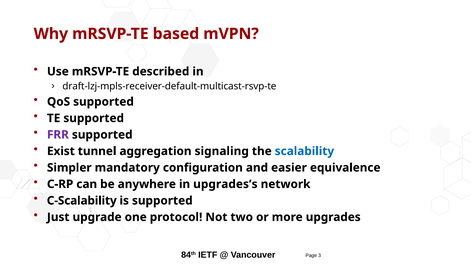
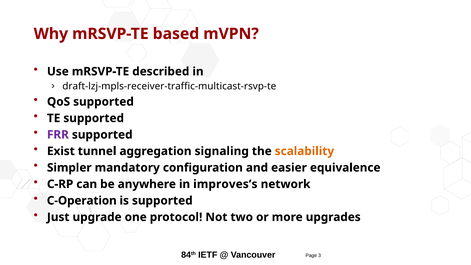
draft-lzj-mpls-receiver-default-multicast-rsvp-te: draft-lzj-mpls-receiver-default-multicast-rsvp-te -> draft-lzj-mpls-receiver-traffic-multicast-rsvp-te
scalability colour: blue -> orange
upgrades’s: upgrades’s -> improves’s
C-Scalability: C-Scalability -> C-Operation
